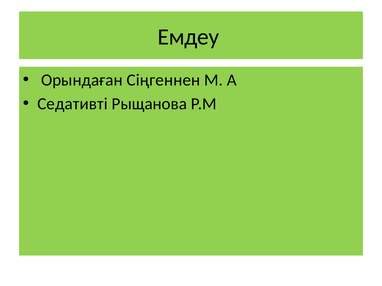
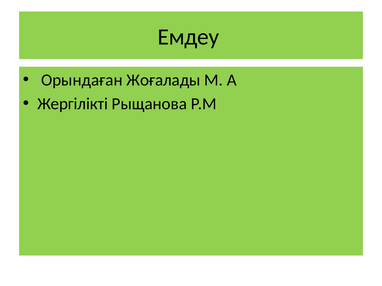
Сіңгеннен: Сіңгеннен -> Жоғалады
Седативті: Седативті -> Жергілікті
